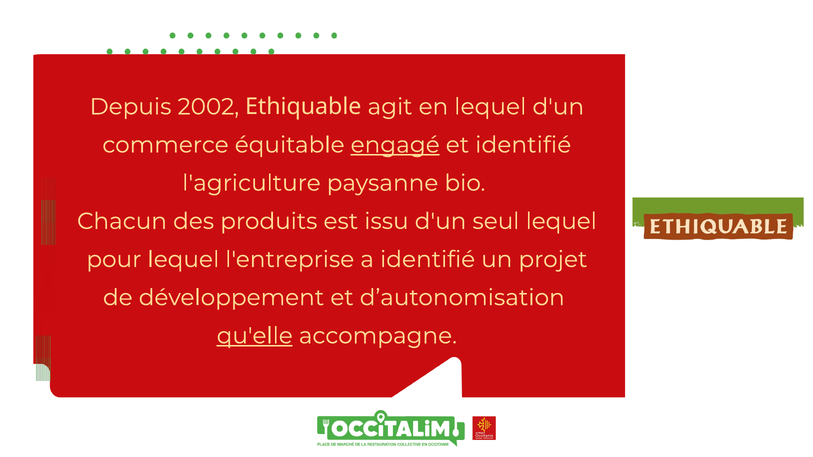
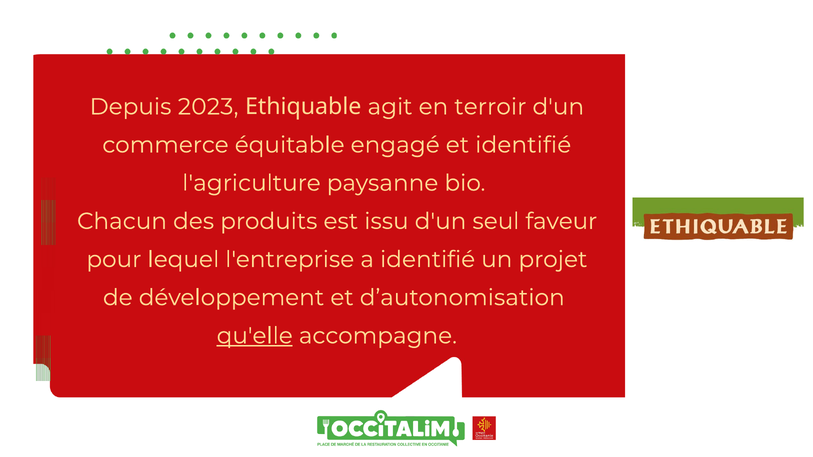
2002: 2002 -> 2023
en lequel: lequel -> terroir
engagé underline: present -> none
seul lequel: lequel -> faveur
